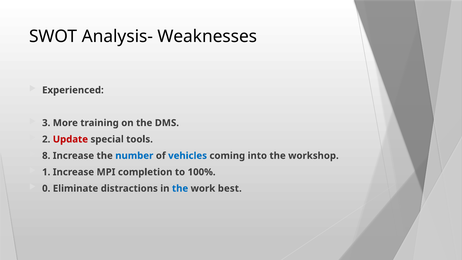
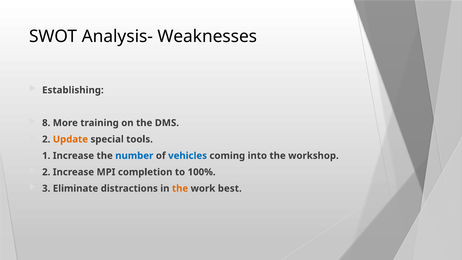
Experienced: Experienced -> Establishing
3: 3 -> 8
Update colour: red -> orange
8: 8 -> 1
1 at (46, 172): 1 -> 2
0: 0 -> 3
the at (180, 188) colour: blue -> orange
